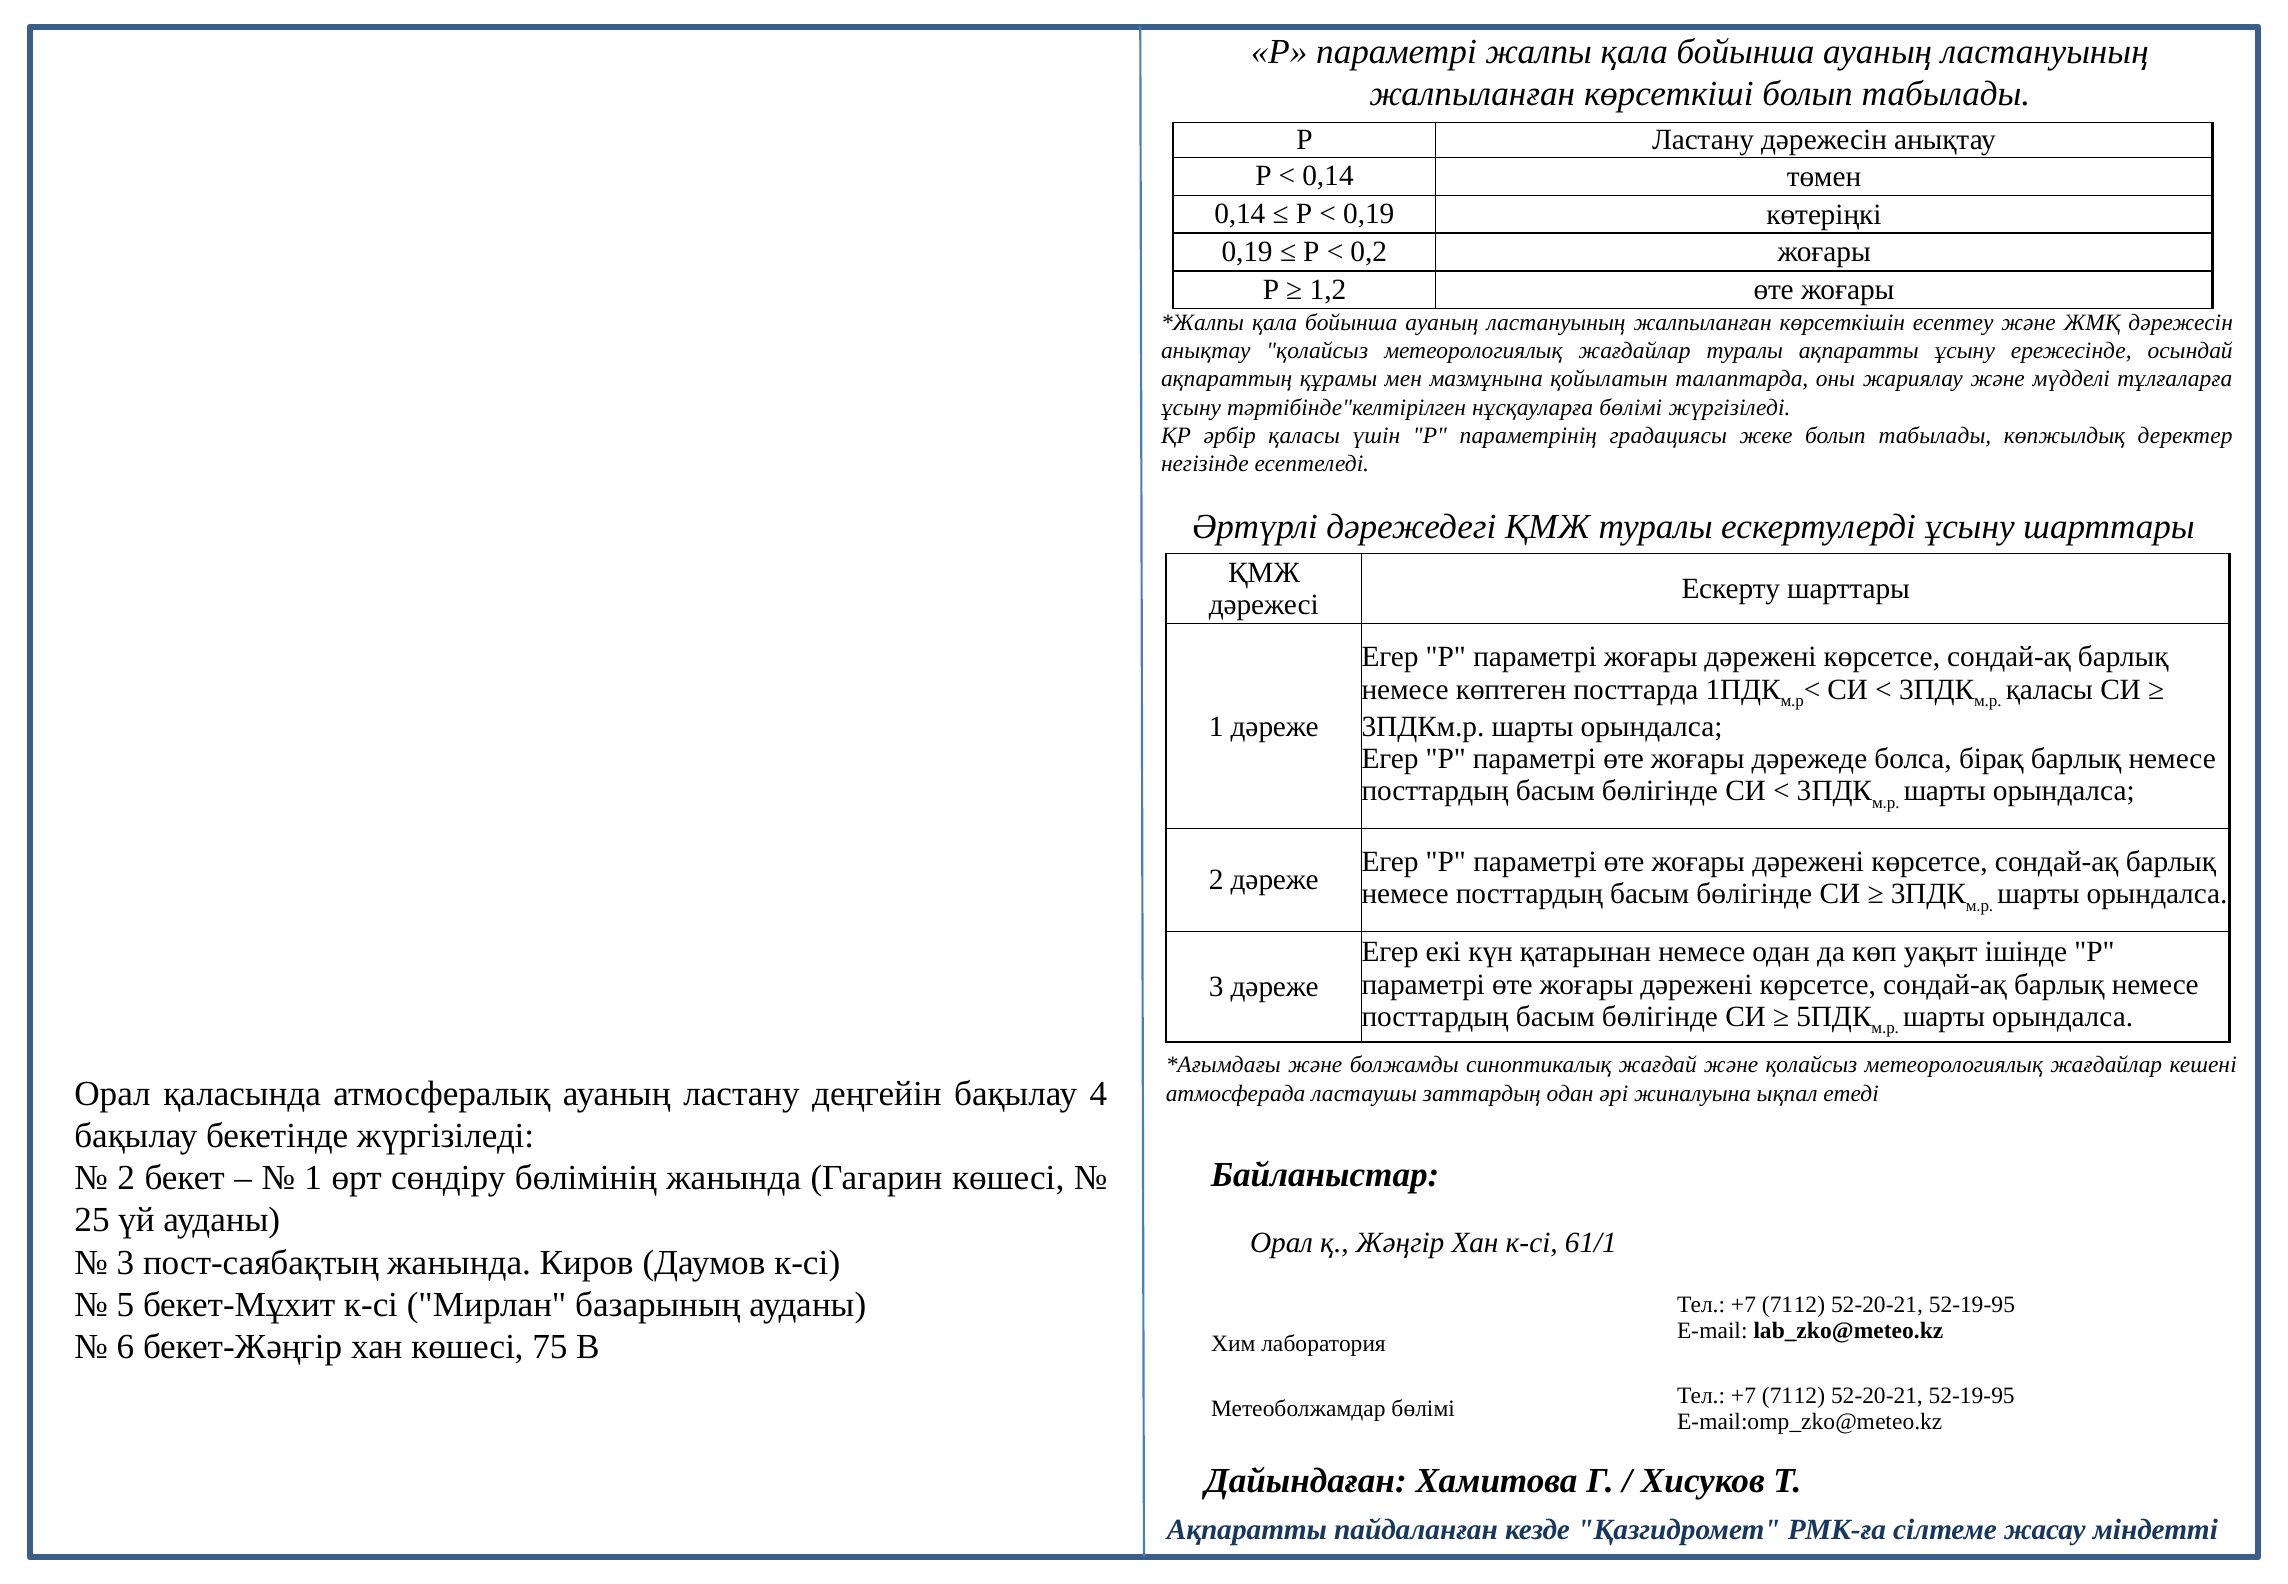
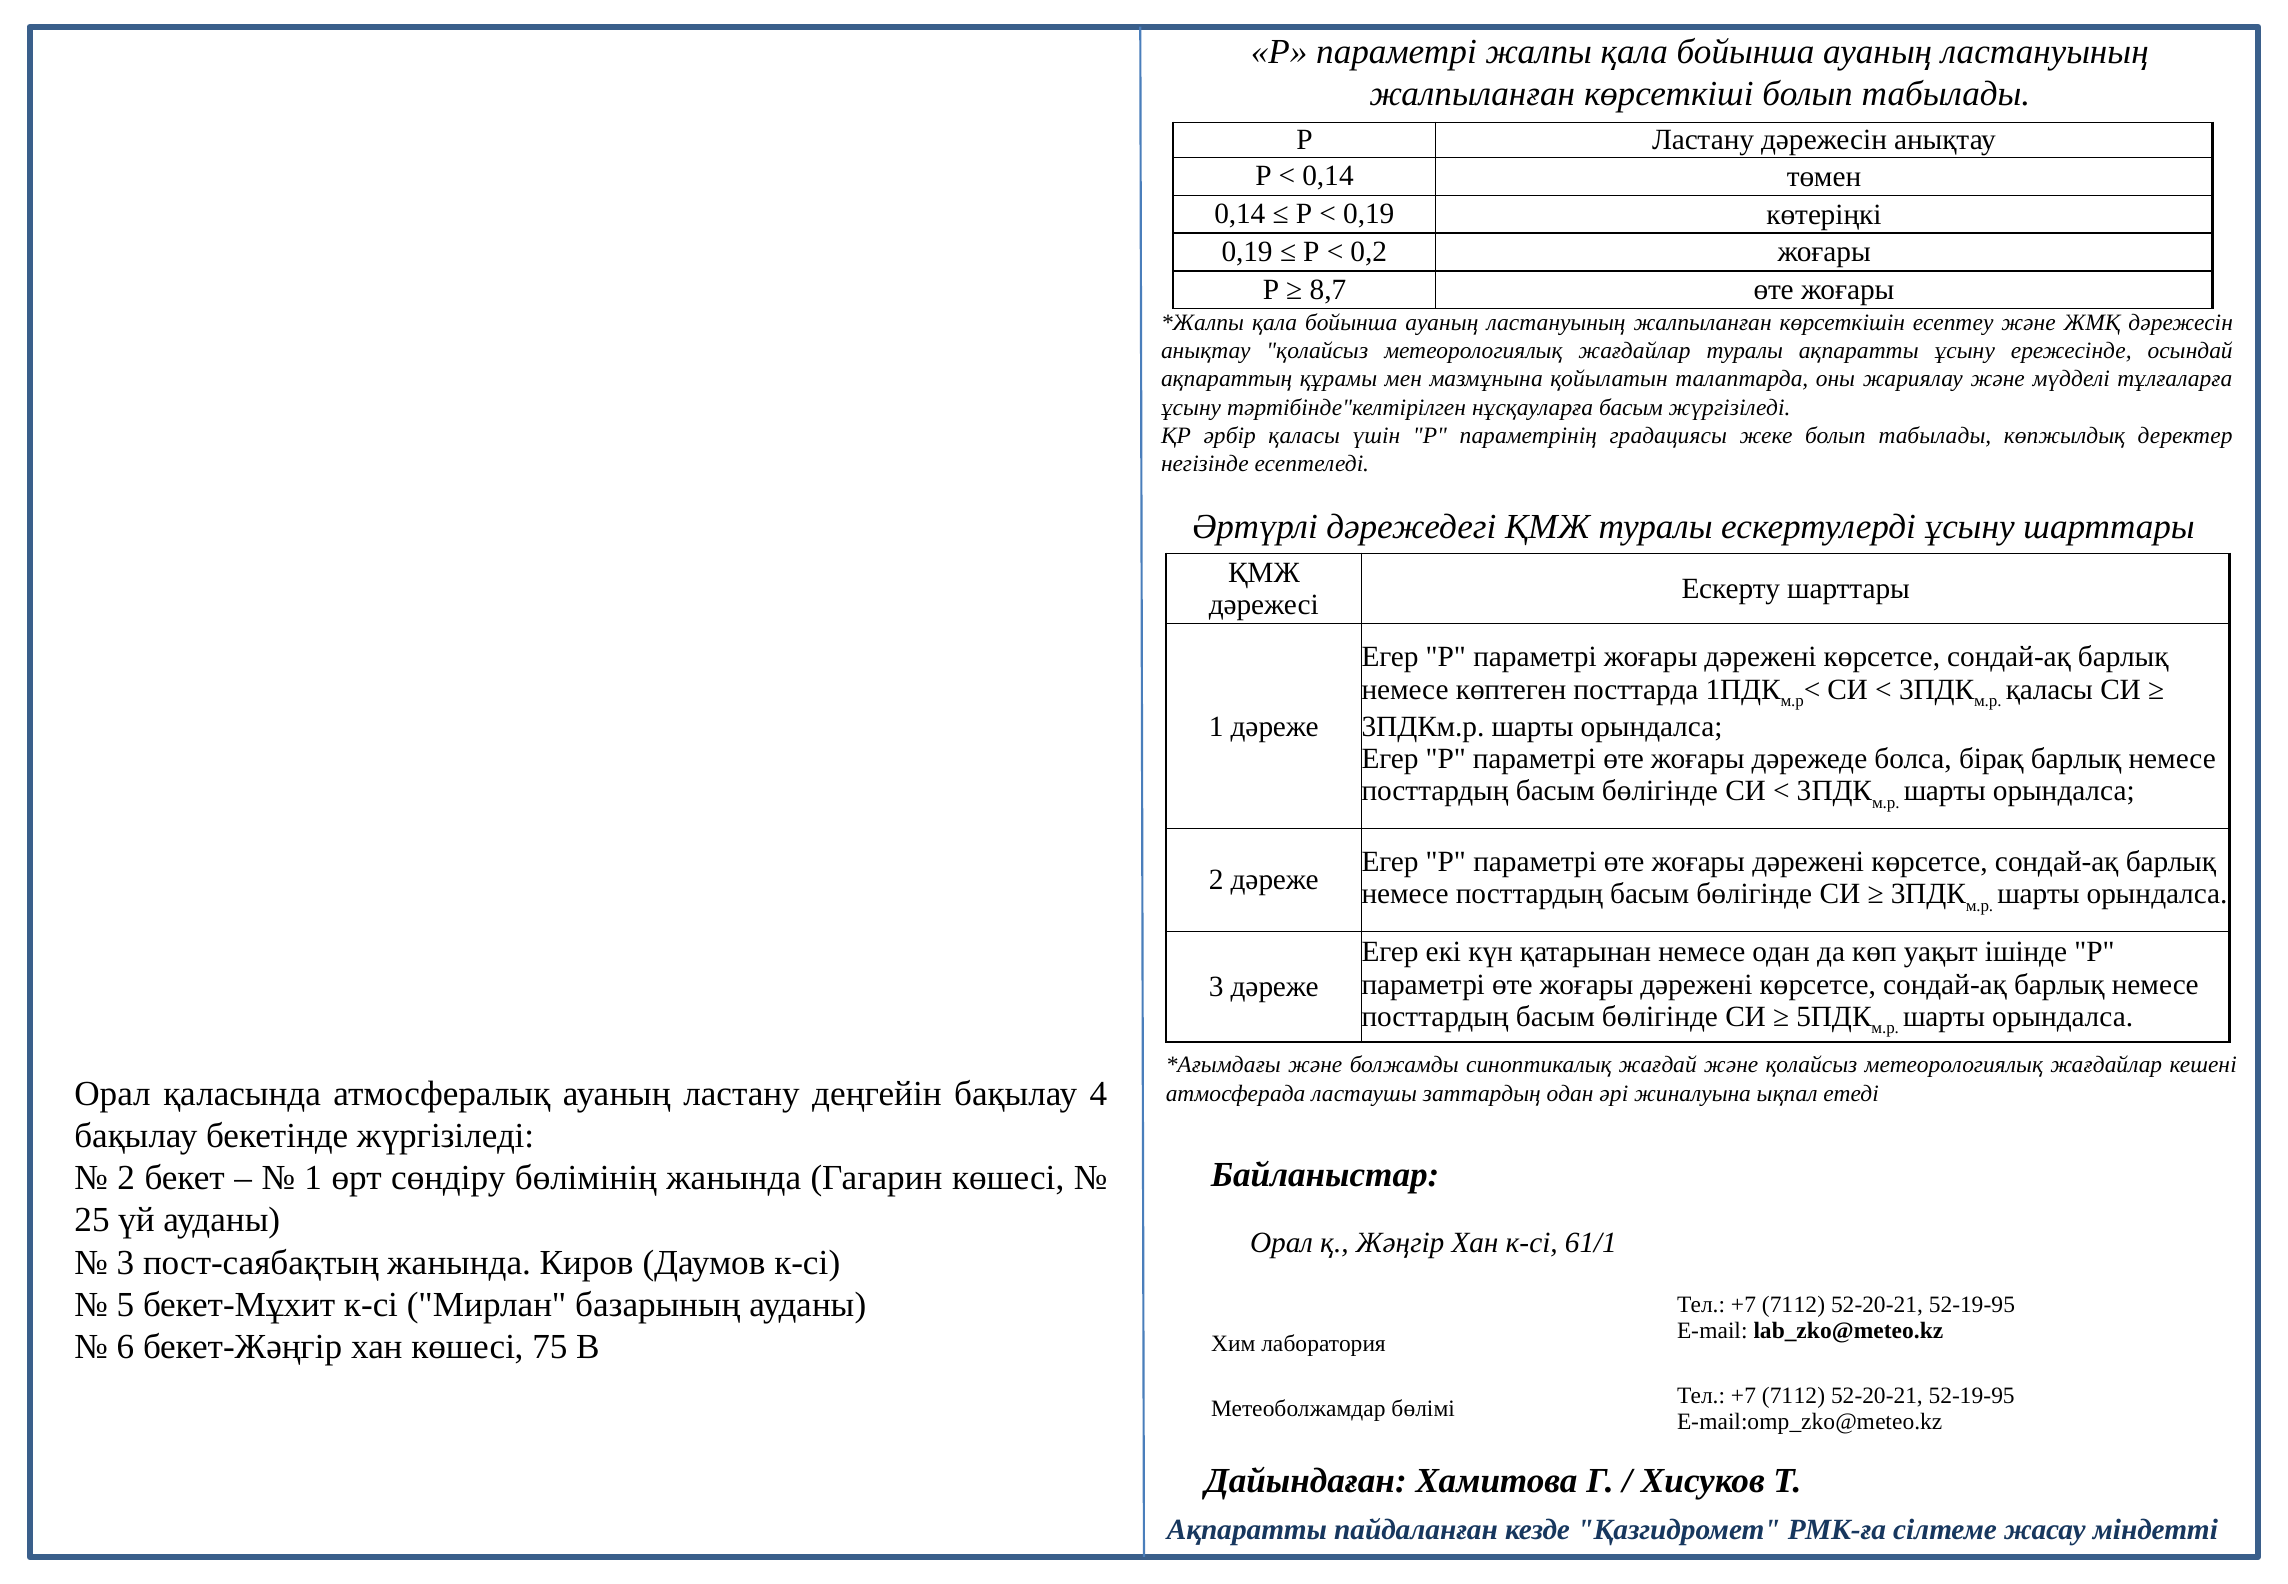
1,2: 1,2 -> 8,7
нұсқауларға бөлімі: бөлімі -> басым
